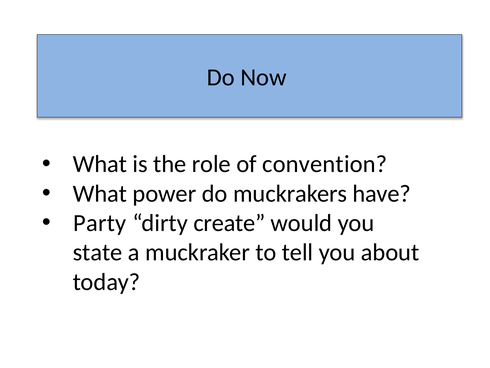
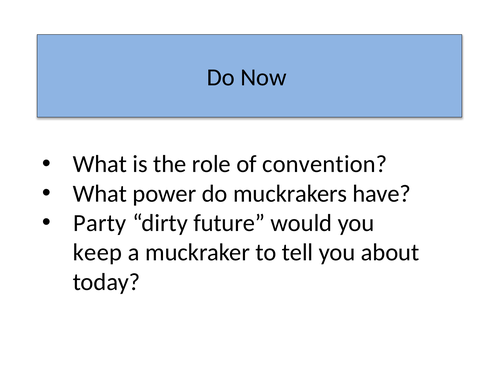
create: create -> future
state: state -> keep
